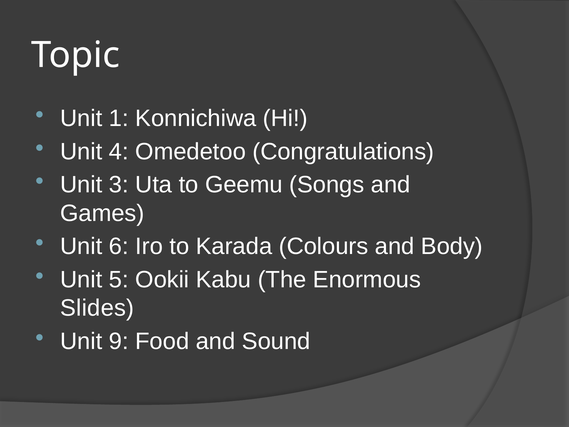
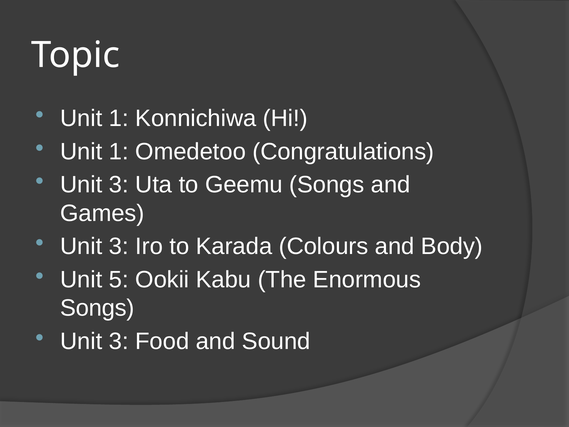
4 at (119, 151): 4 -> 1
6 at (119, 246): 6 -> 3
Slides at (97, 308): Slides -> Songs
9 at (119, 341): 9 -> 3
